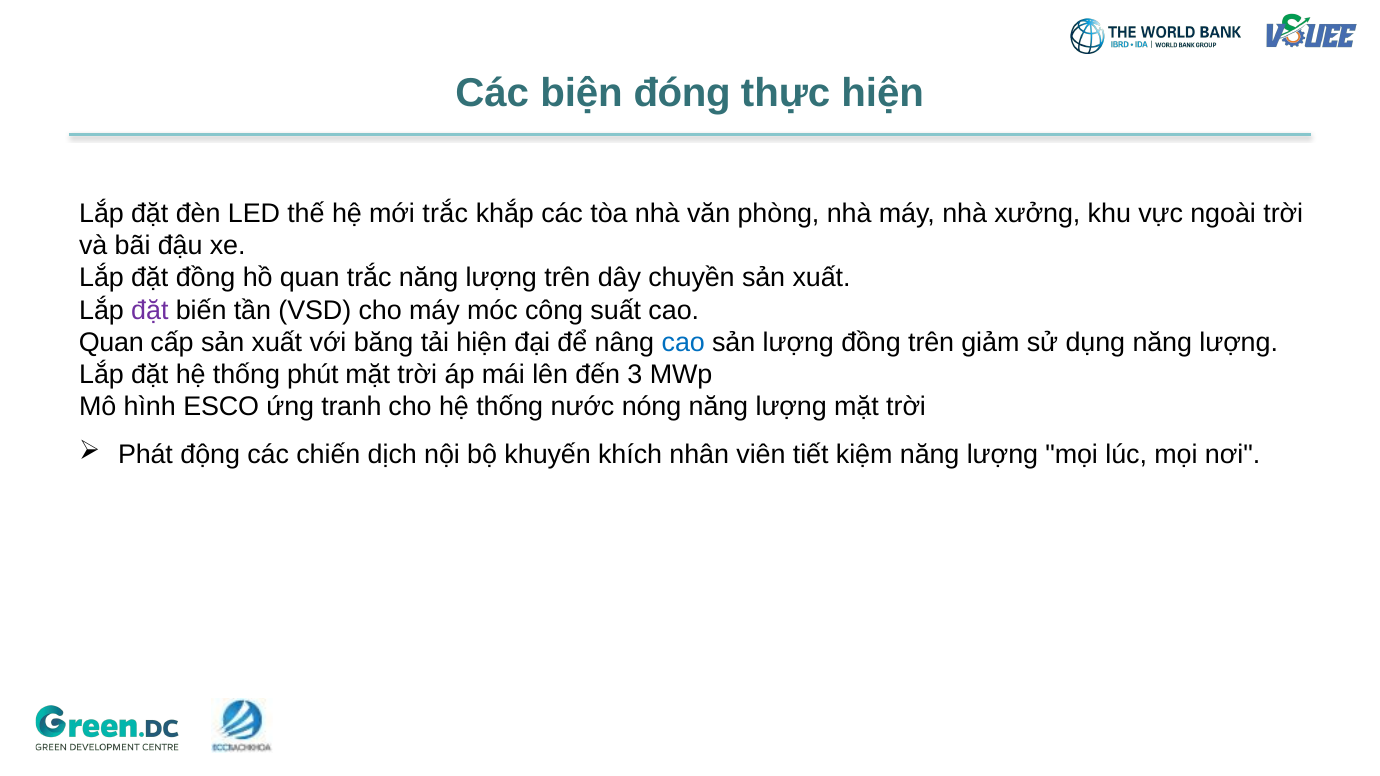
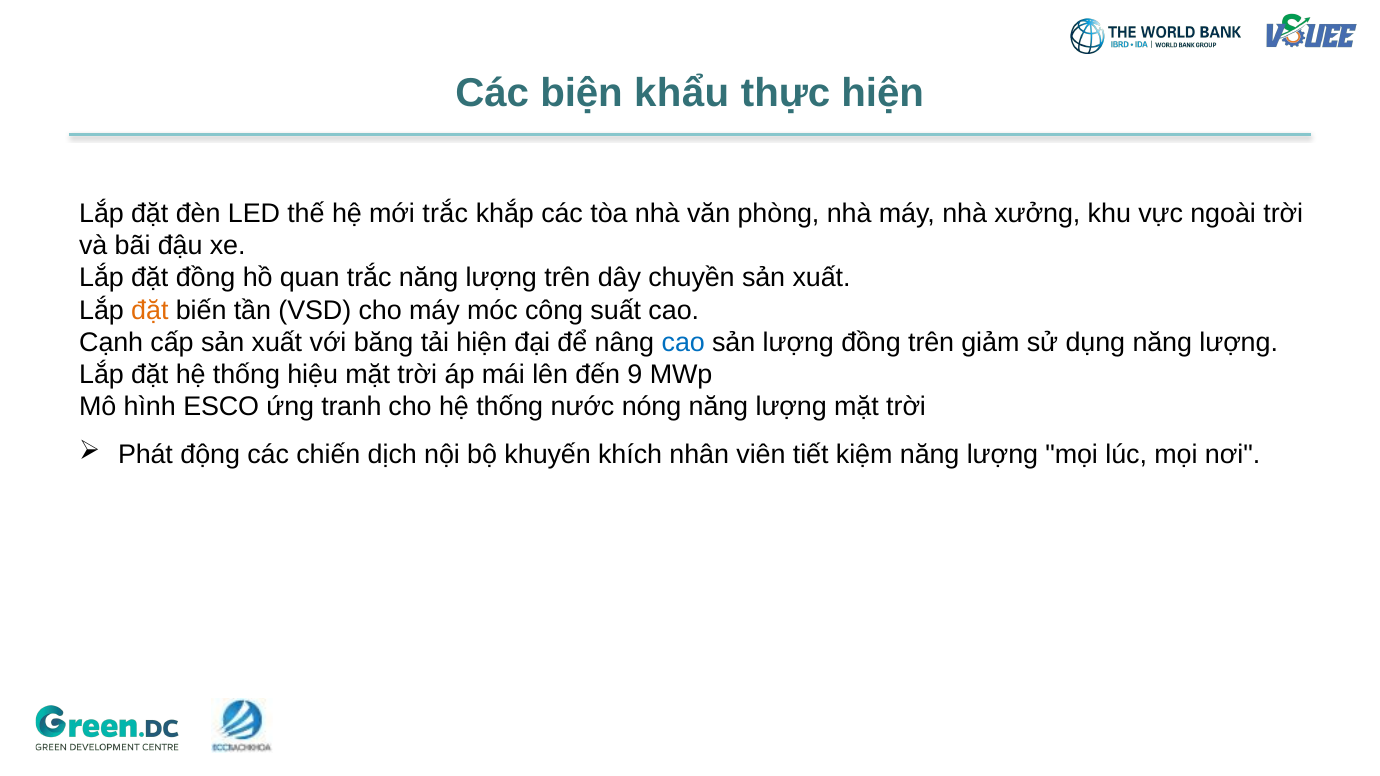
đóng: đóng -> khẩu
đặt at (150, 310) colour: purple -> orange
Quan at (111, 343): Quan -> Cạnh
phút: phút -> hiệu
3: 3 -> 9
